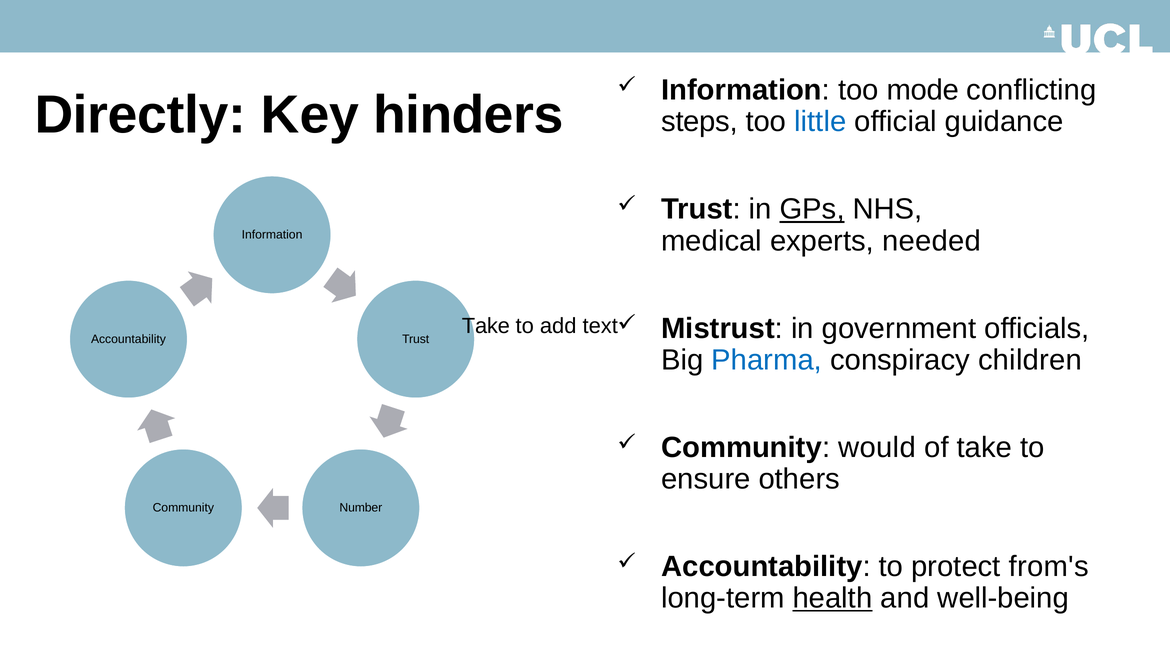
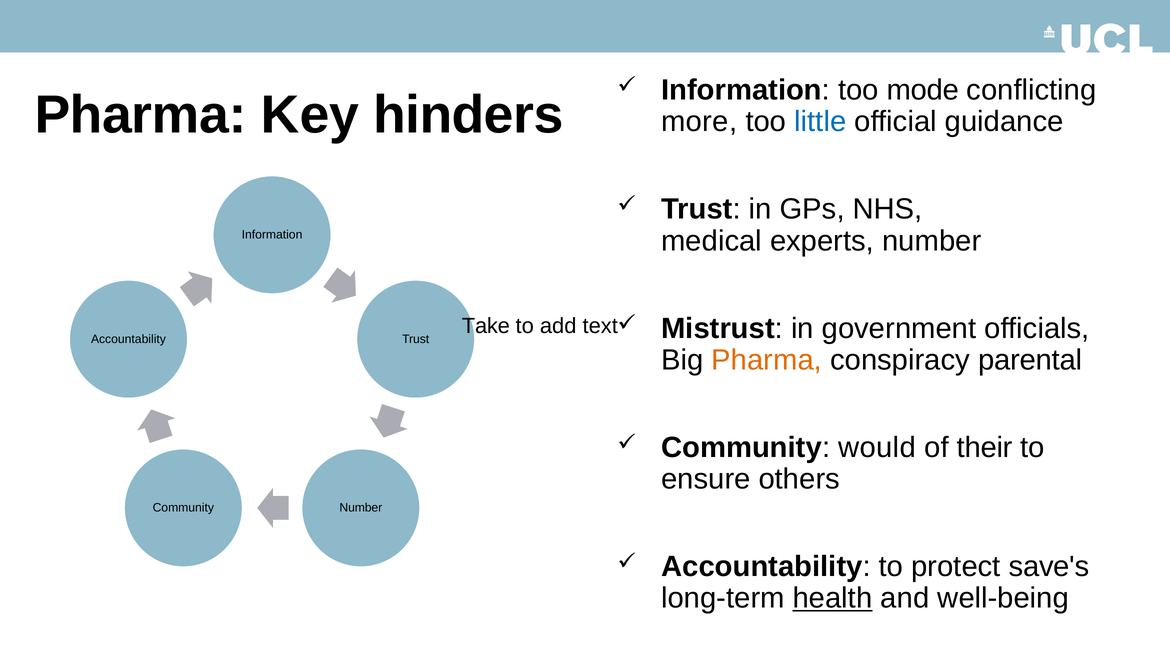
Directly at (140, 115): Directly -> Pharma
steps: steps -> more
GPs underline: present -> none
experts needed: needed -> number
Pharma at (767, 360) colour: blue -> orange
children: children -> parental
of take: take -> their
from's: from's -> save's
